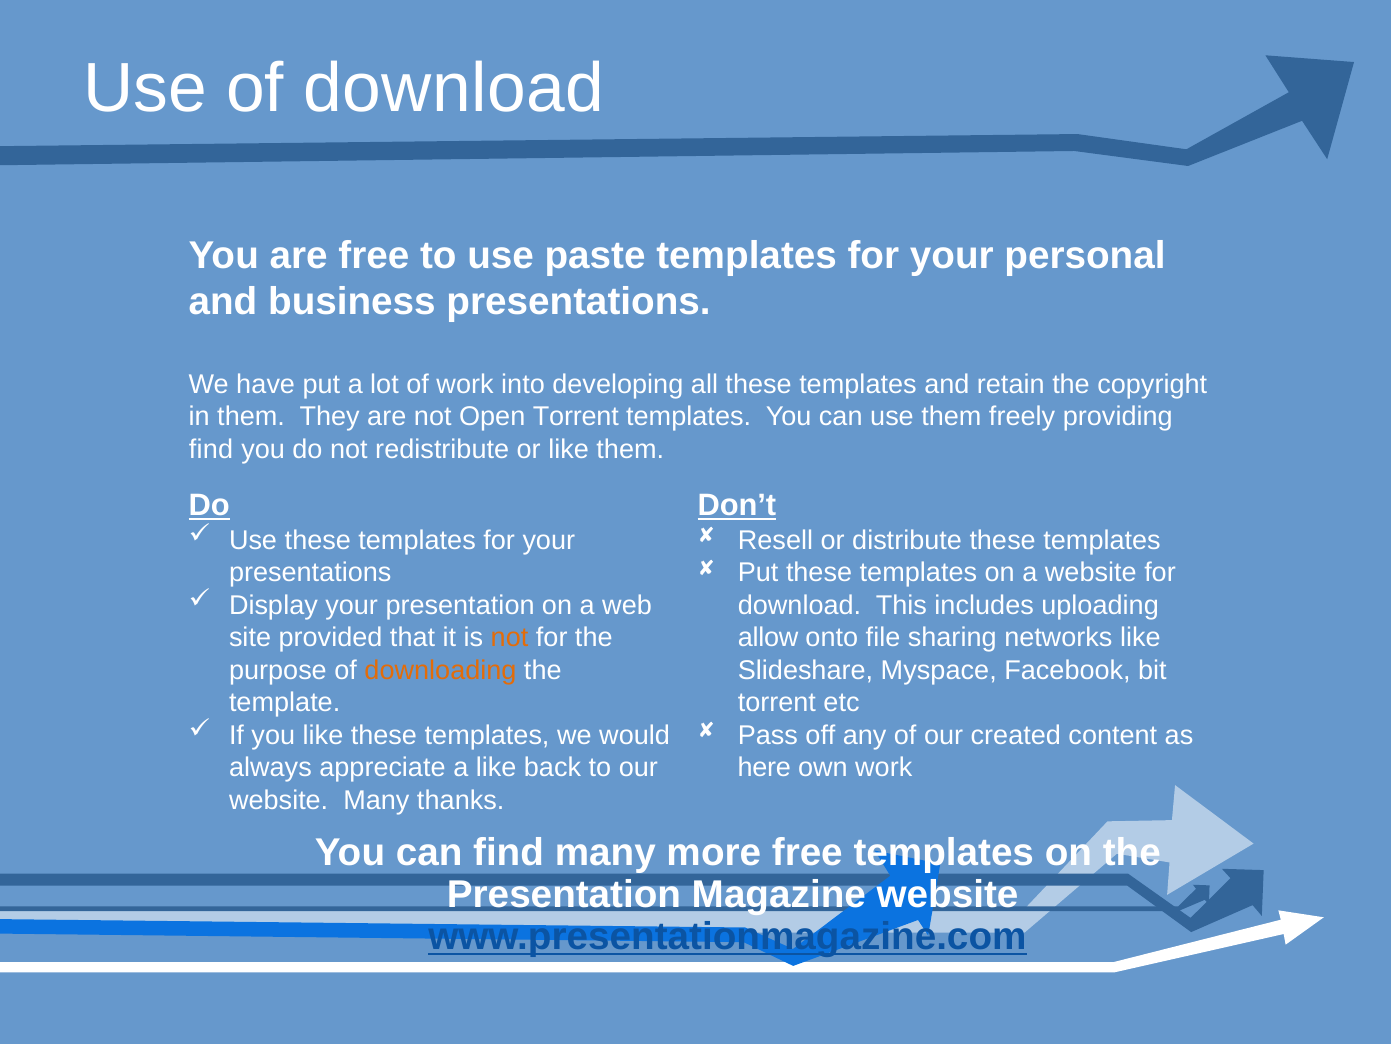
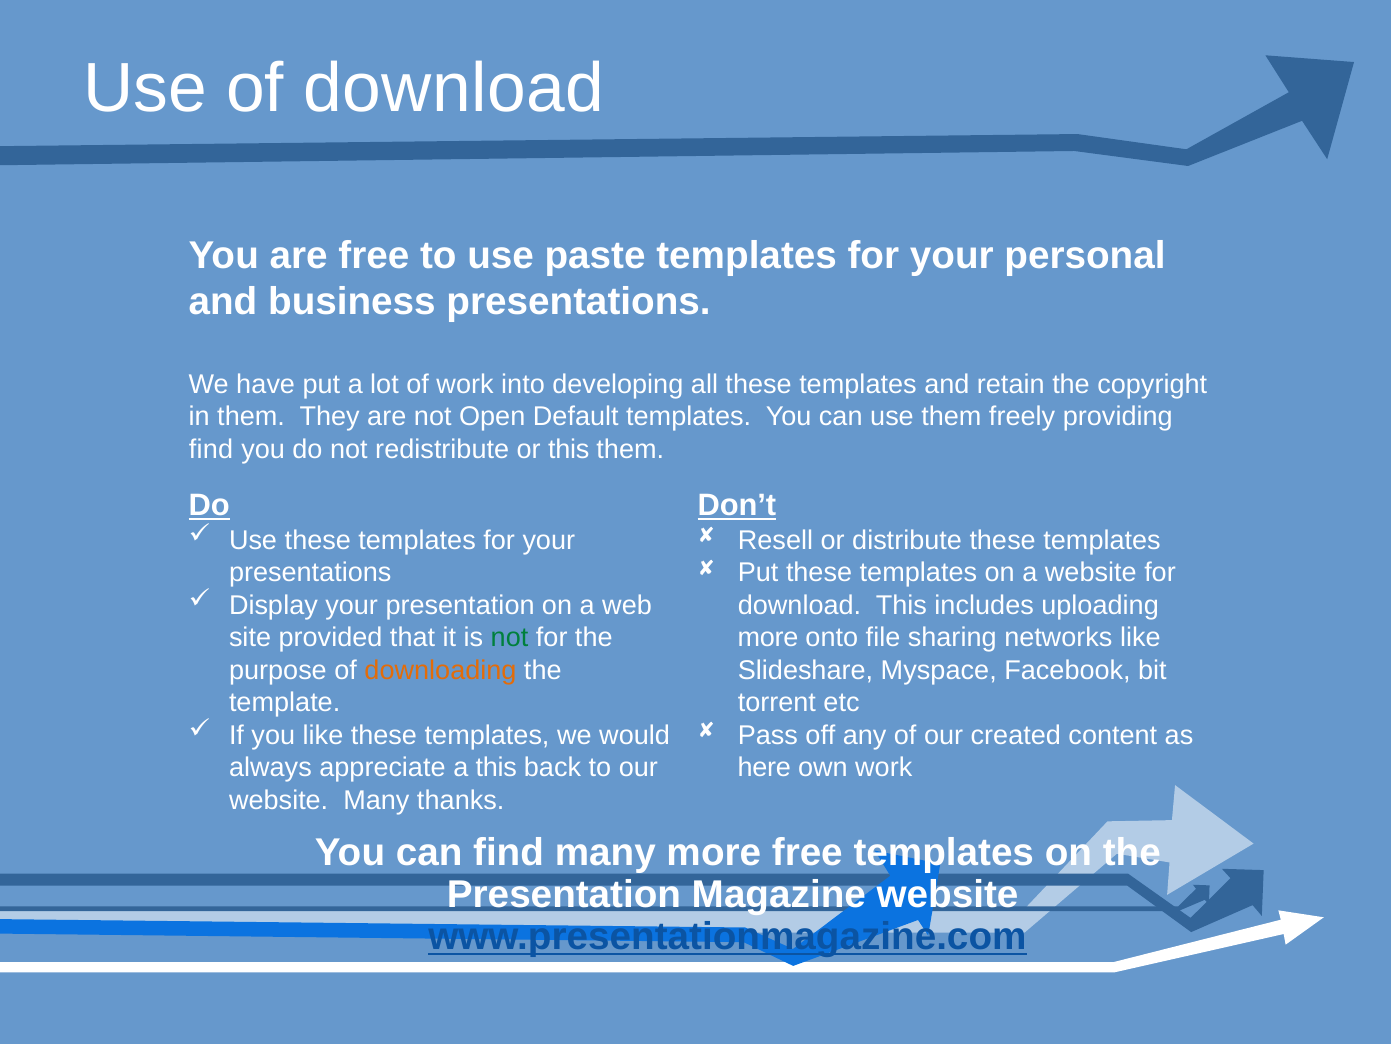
Open Torrent: Torrent -> Default
or like: like -> this
not at (510, 637) colour: orange -> green
allow at (768, 637): allow -> more
a like: like -> this
